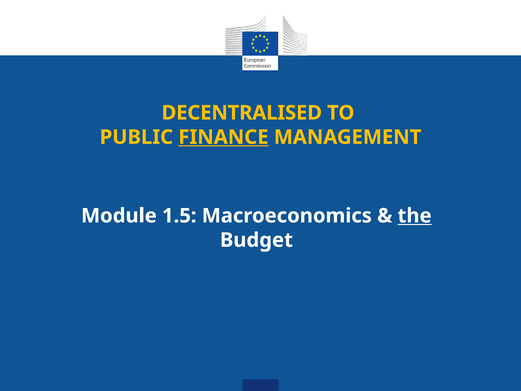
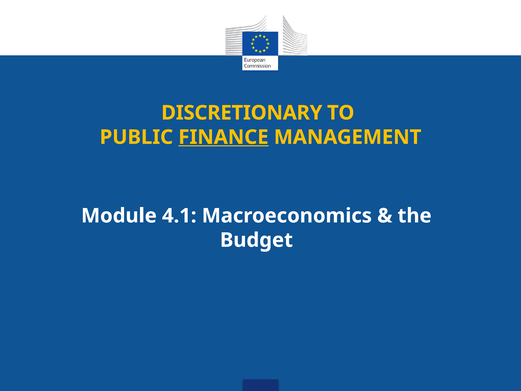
DECENTRALISED: DECENTRALISED -> DISCRETIONARY
1.5: 1.5 -> 4.1
the underline: present -> none
